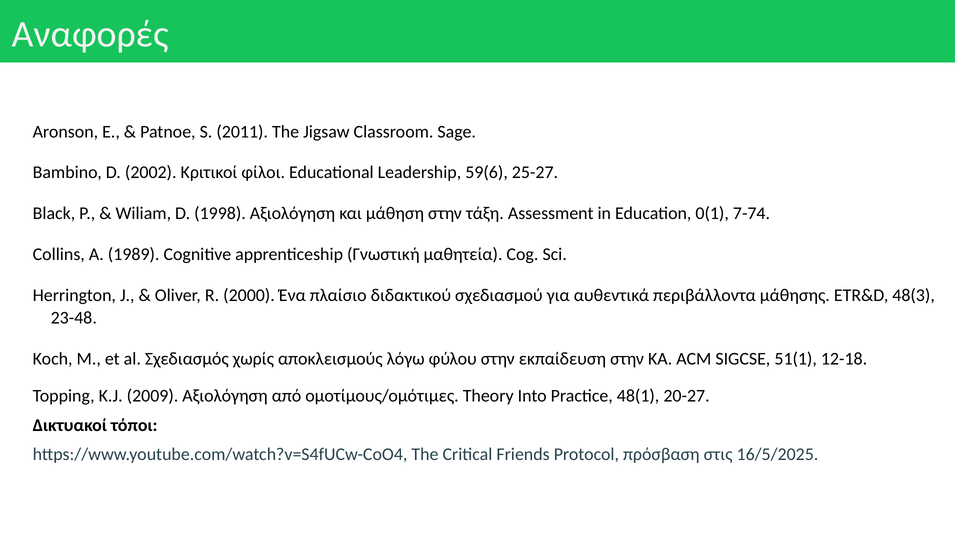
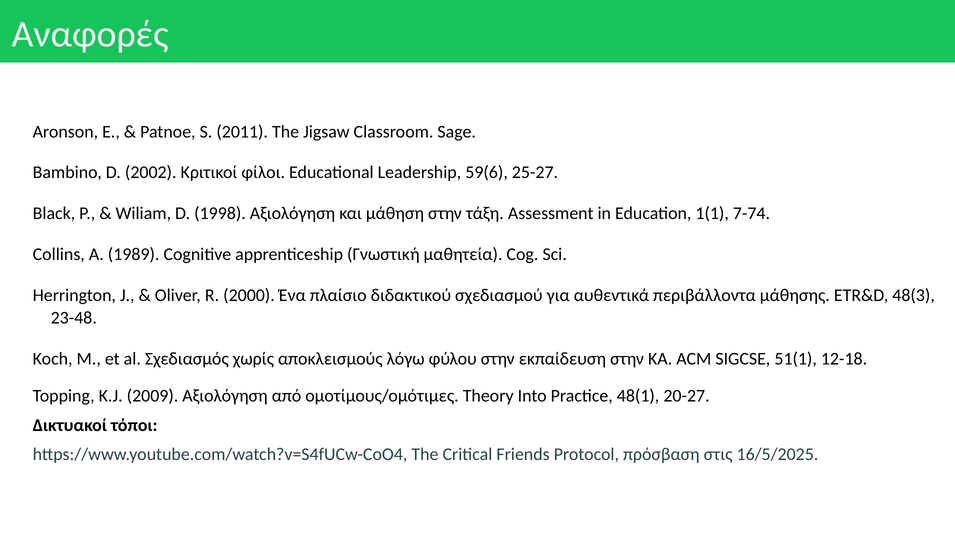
0(1: 0(1 -> 1(1
